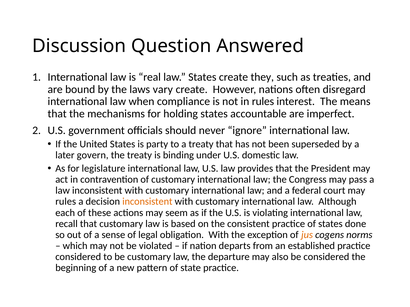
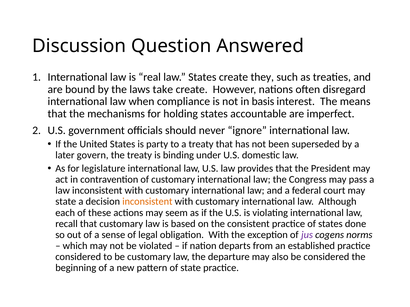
vary: vary -> take
in rules: rules -> basis
rules at (66, 202): rules -> state
jus colour: orange -> purple
